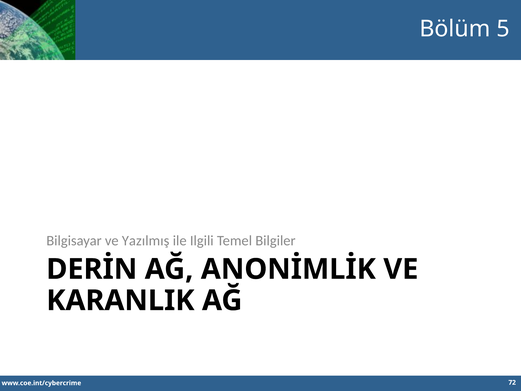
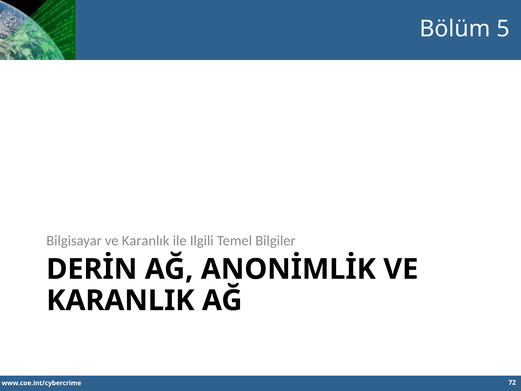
Yazılmış: Yazılmış -> Karanlık
